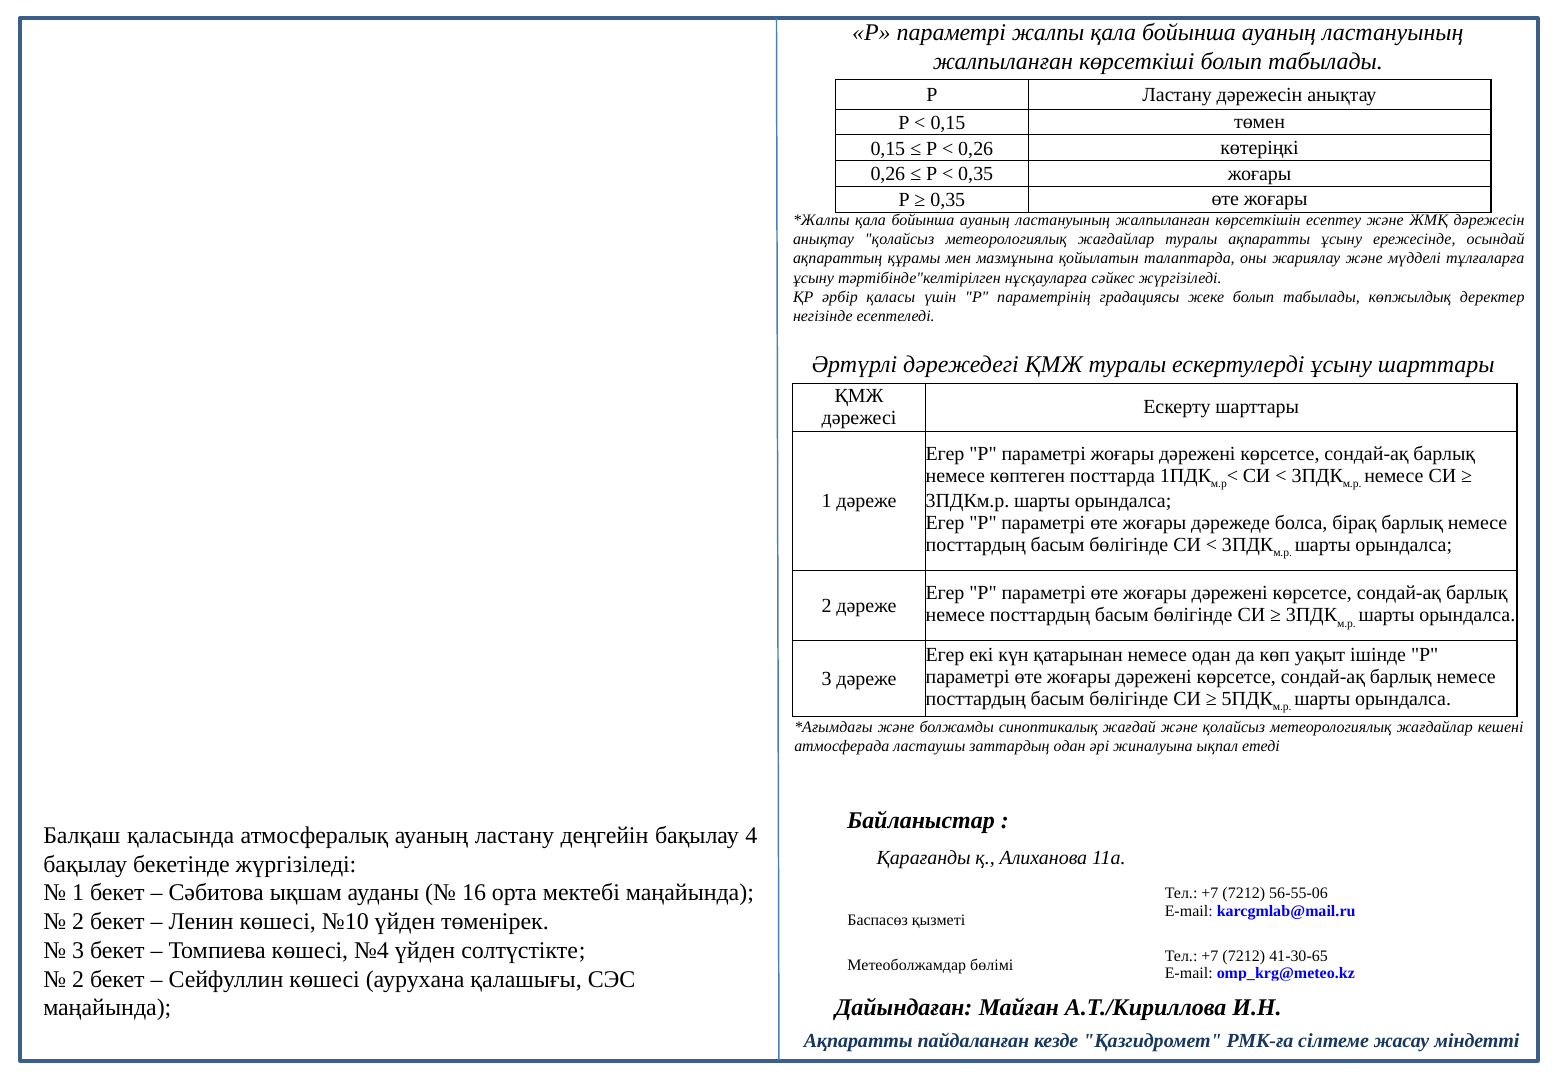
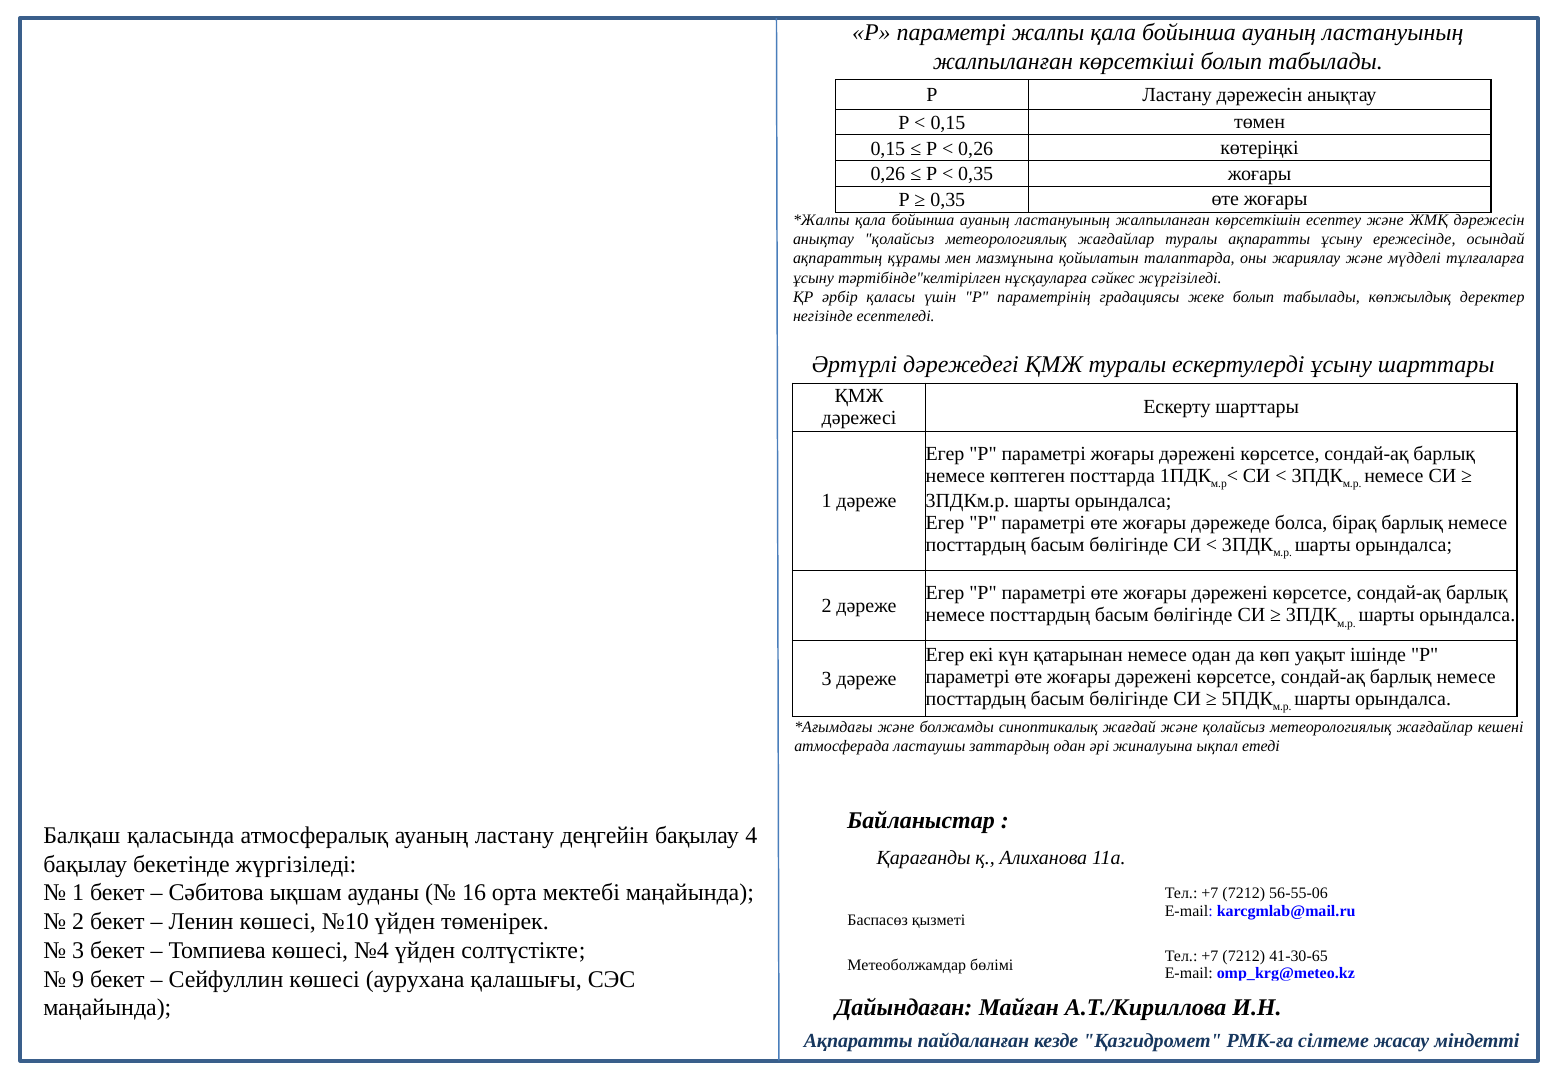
2 at (78, 979): 2 -> 9
